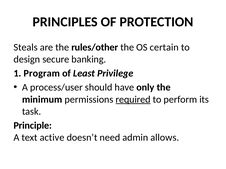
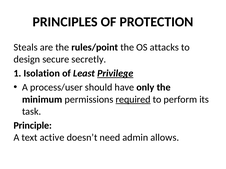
rules/other: rules/other -> rules/point
certain: certain -> attacks
banking: banking -> secretly
Program: Program -> Isolation
Privilege underline: none -> present
